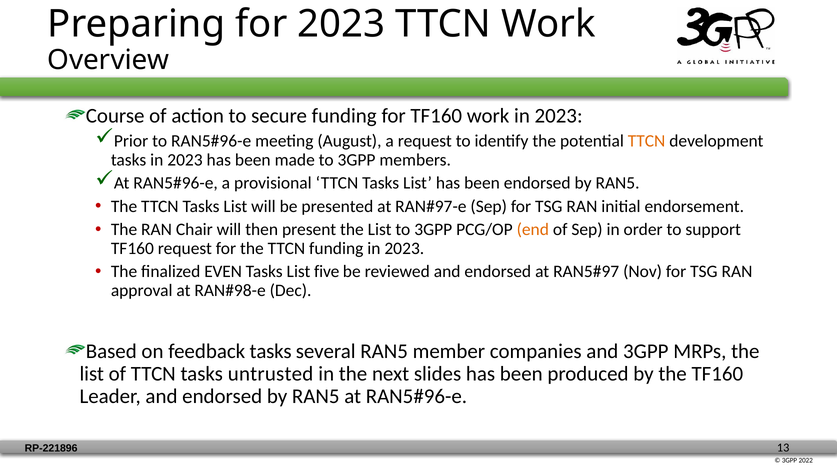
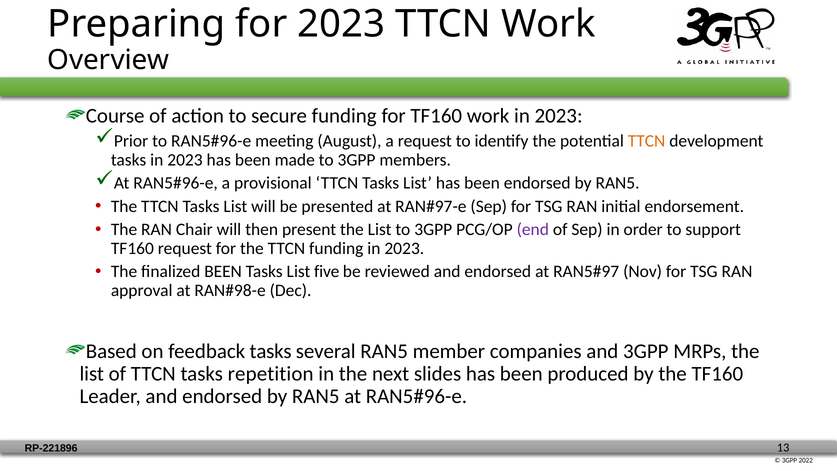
end colour: orange -> purple
finalized EVEN: EVEN -> BEEN
untrusted: untrusted -> repetition
